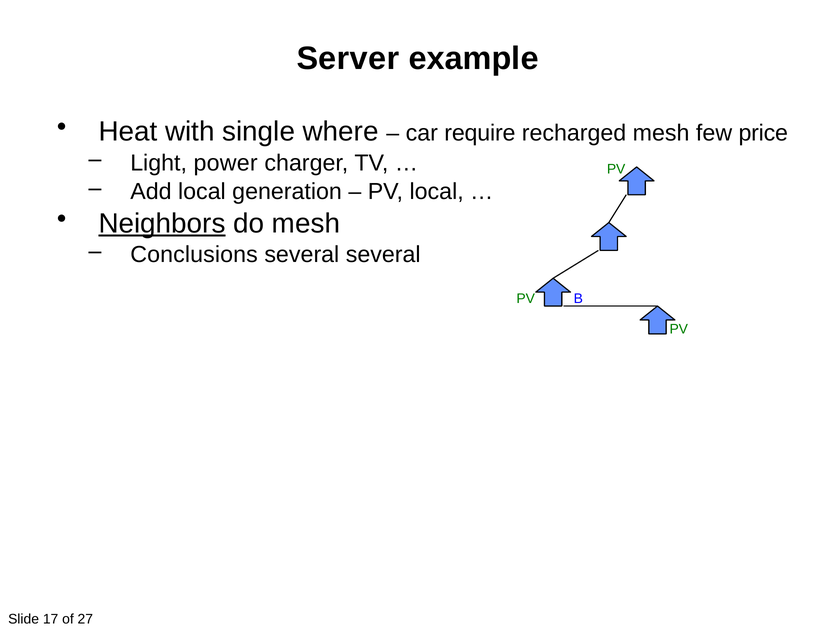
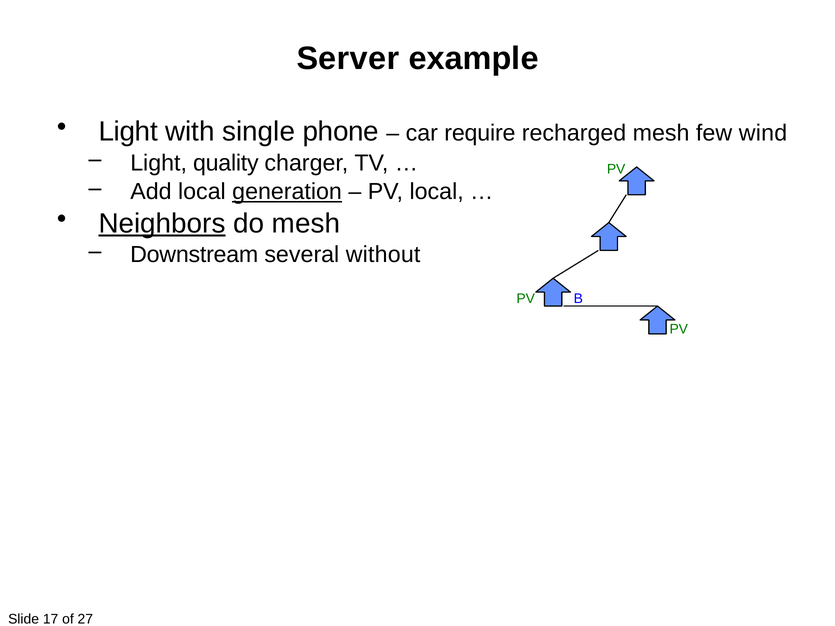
Heat at (128, 132): Heat -> Light
where: where -> phone
price: price -> wind
power: power -> quality
generation underline: none -> present
Conclusions: Conclusions -> Downstream
several several: several -> without
